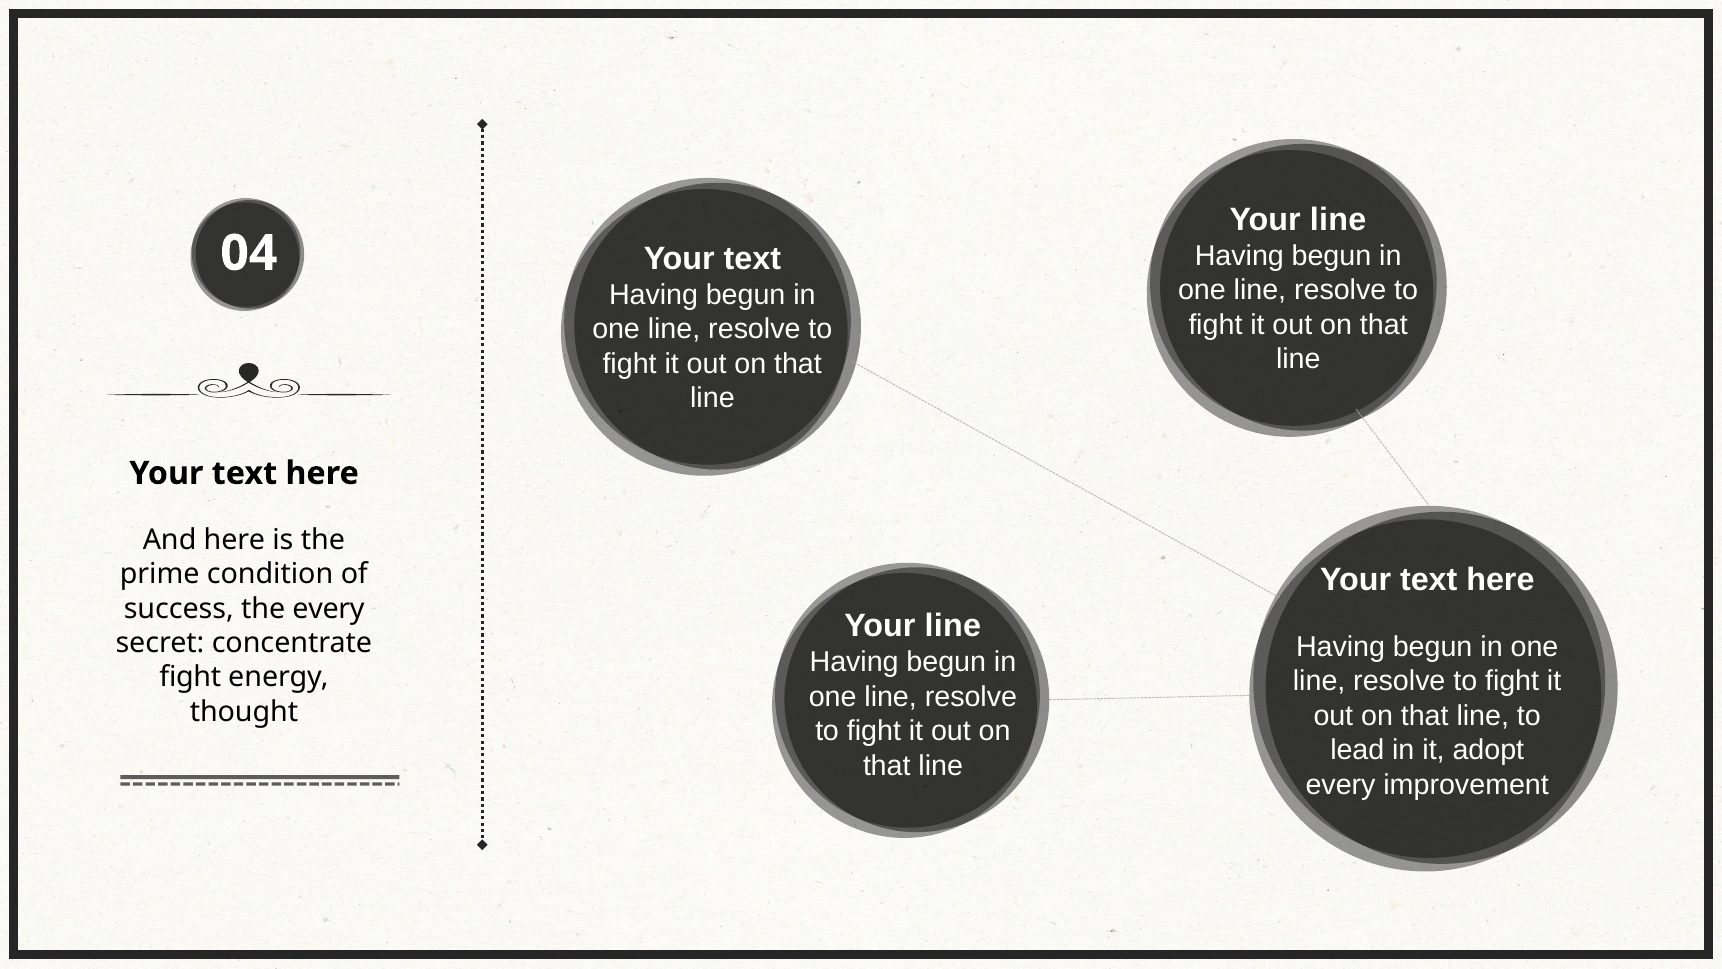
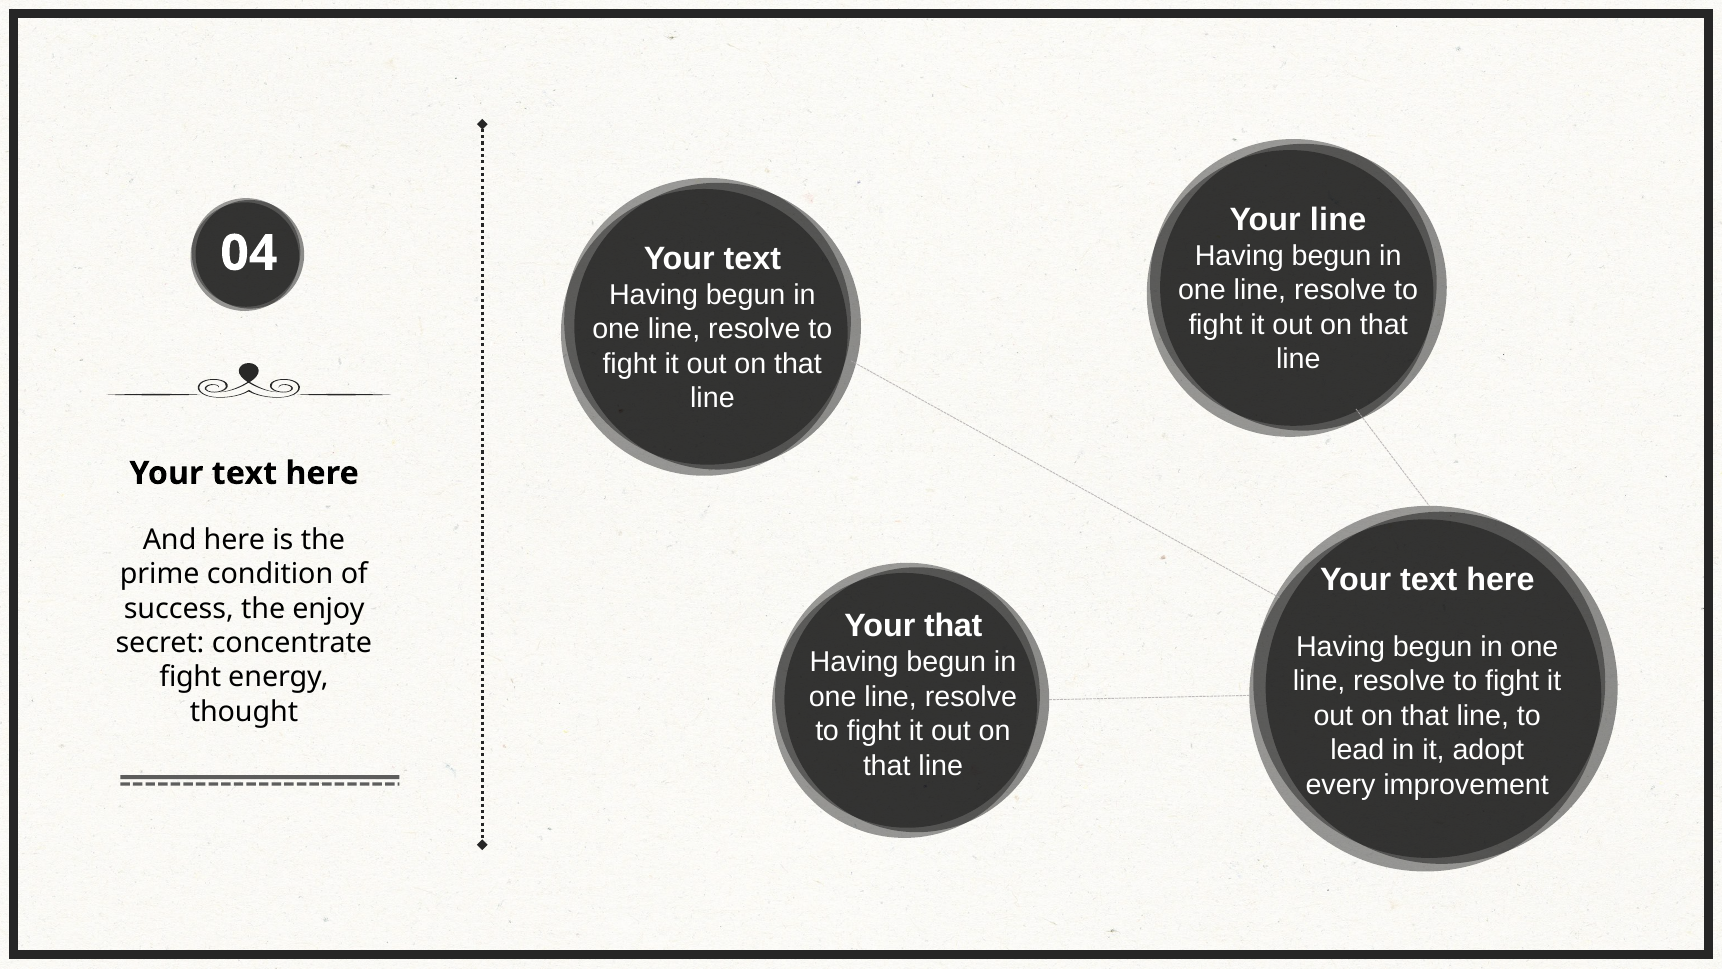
the every: every -> enjoy
line at (953, 626): line -> that
